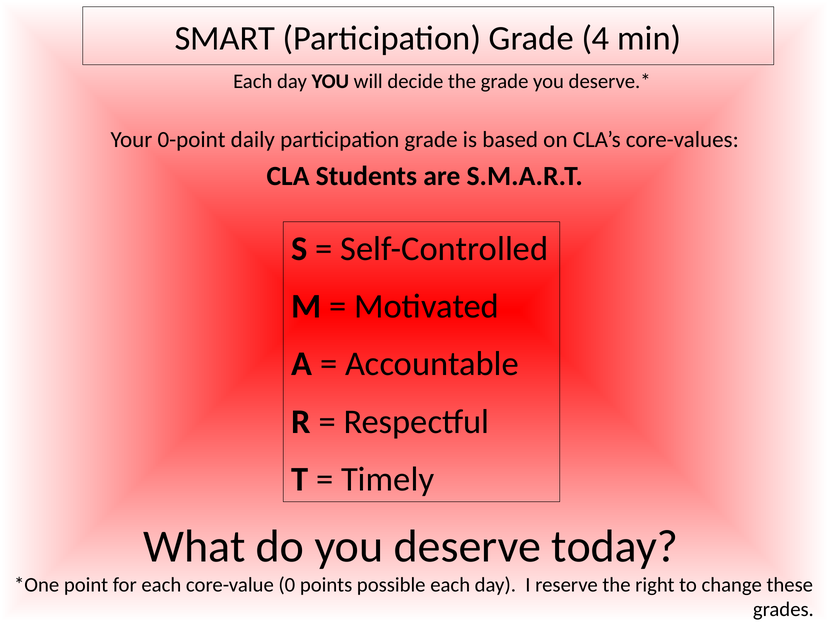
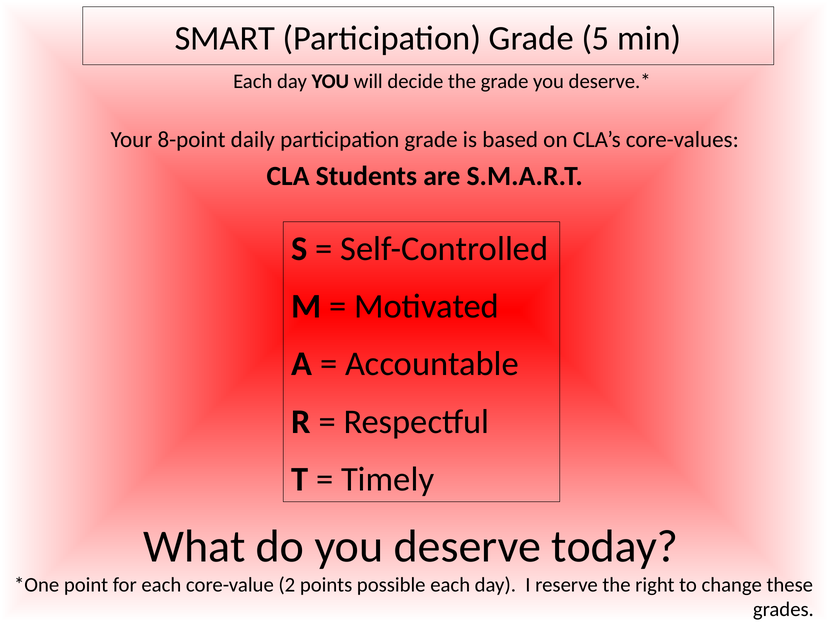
4: 4 -> 5
0-point: 0-point -> 8-point
0: 0 -> 2
